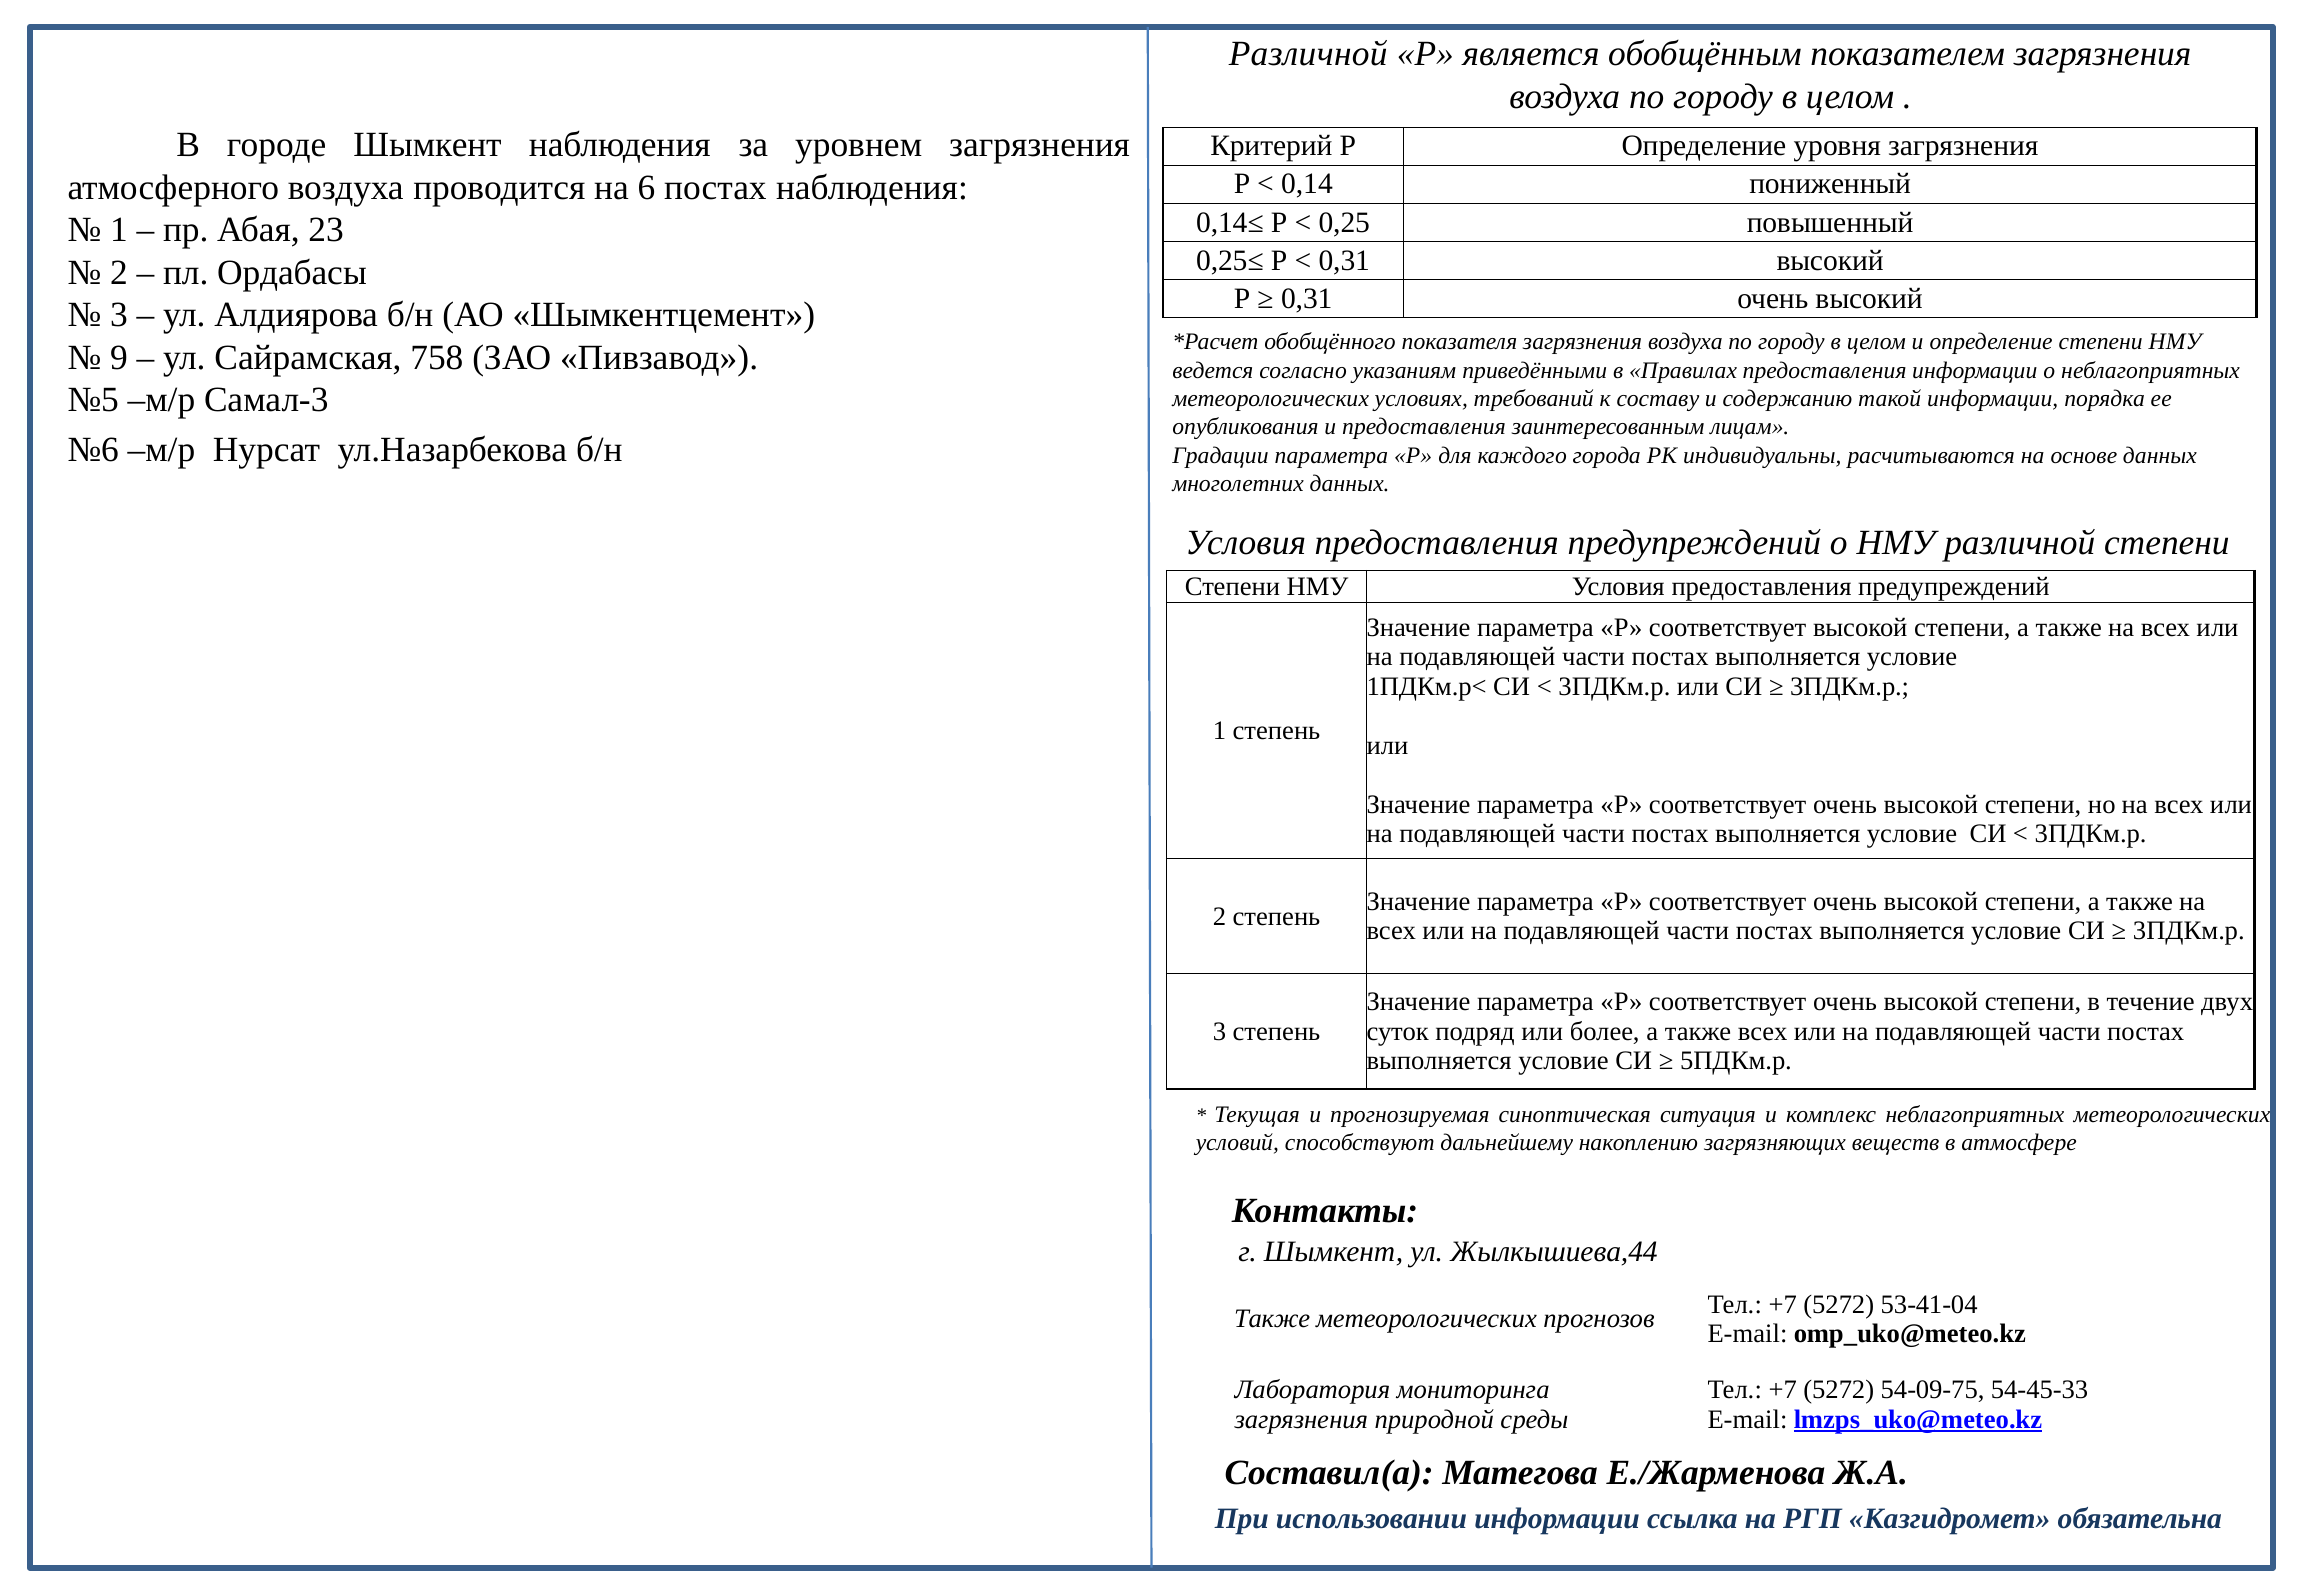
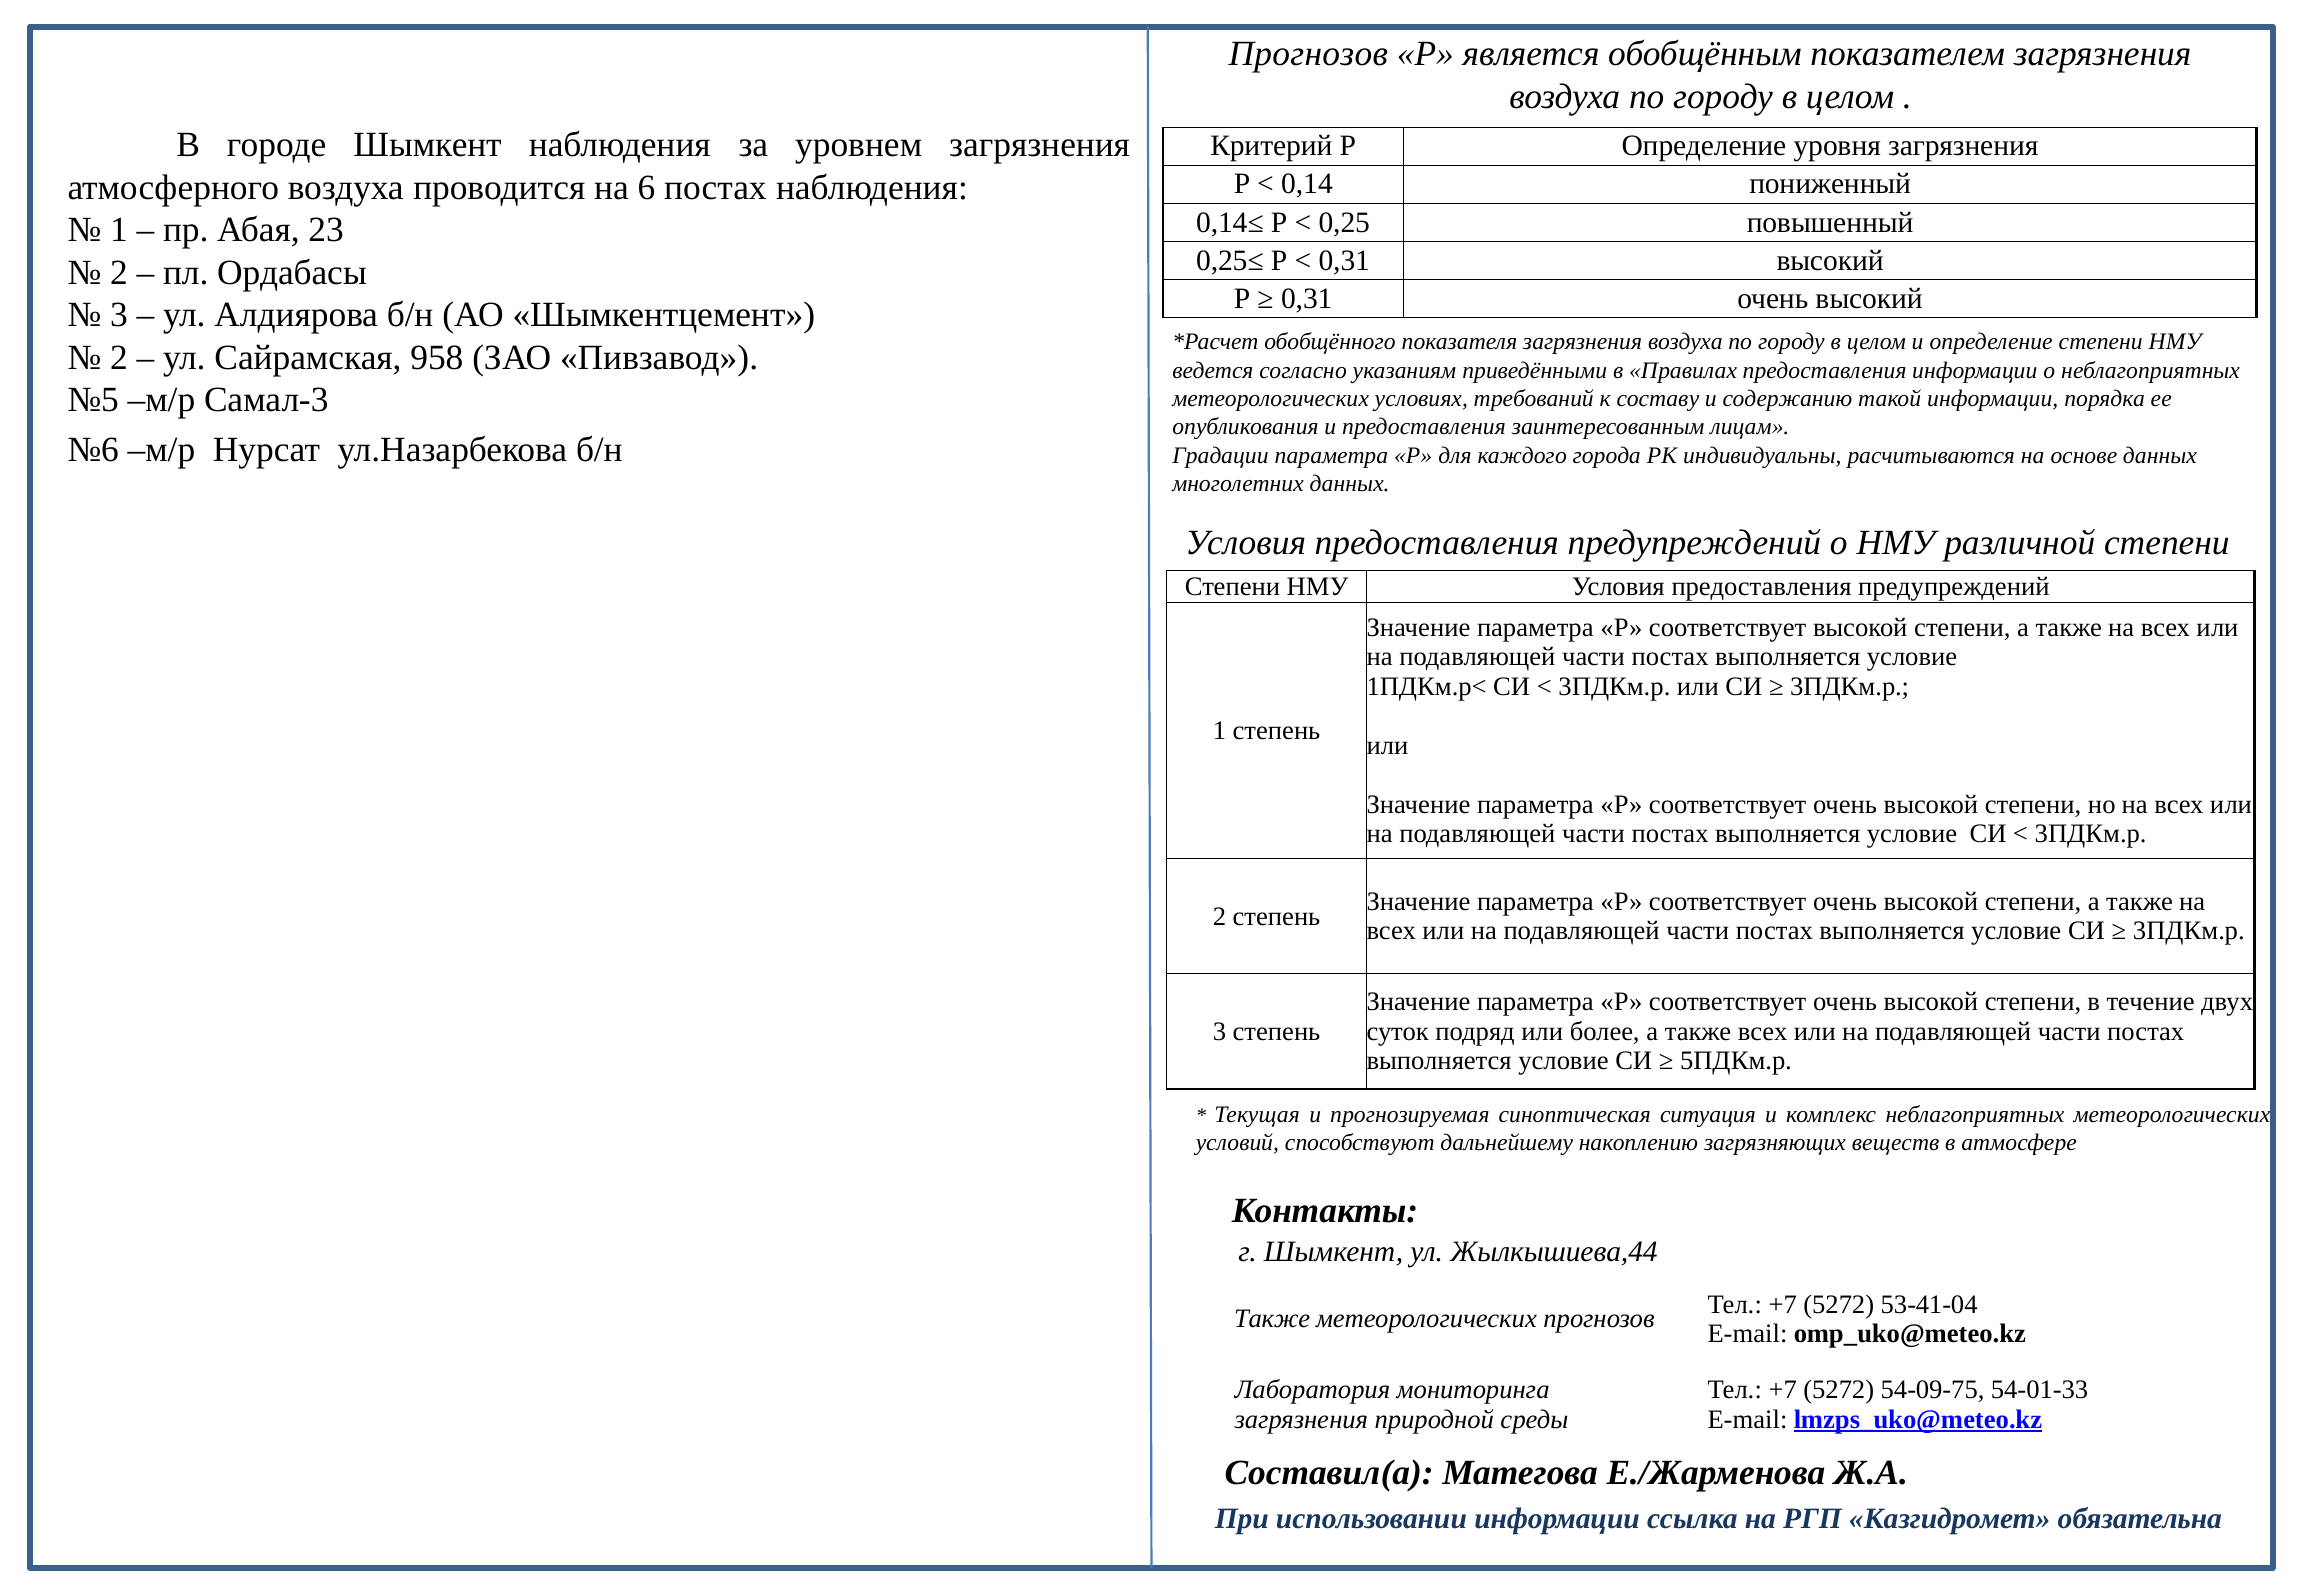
Различной at (1308, 54): Различной -> Прогнозов
9 at (119, 358): 9 -> 2
758: 758 -> 958
54-45-33: 54-45-33 -> 54-01-33
